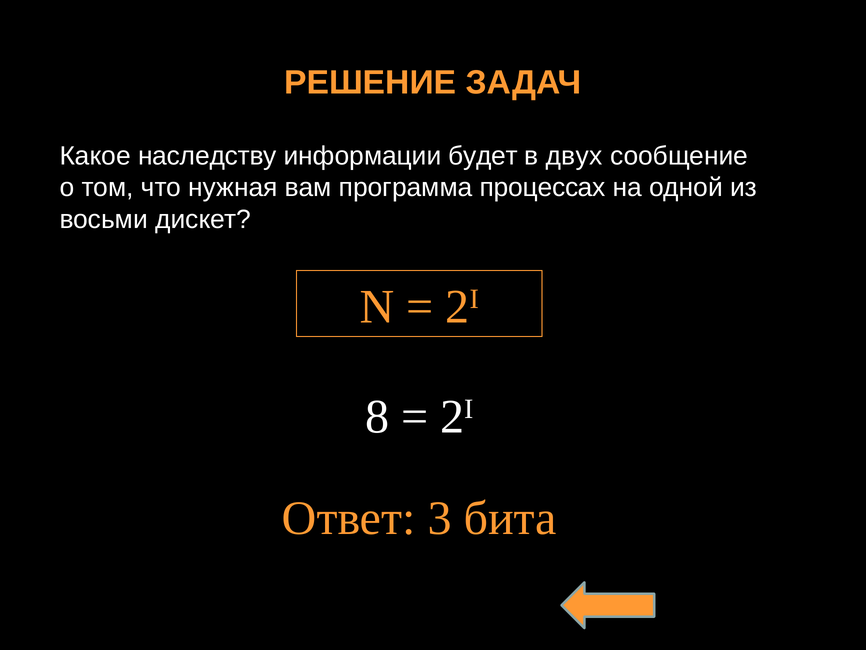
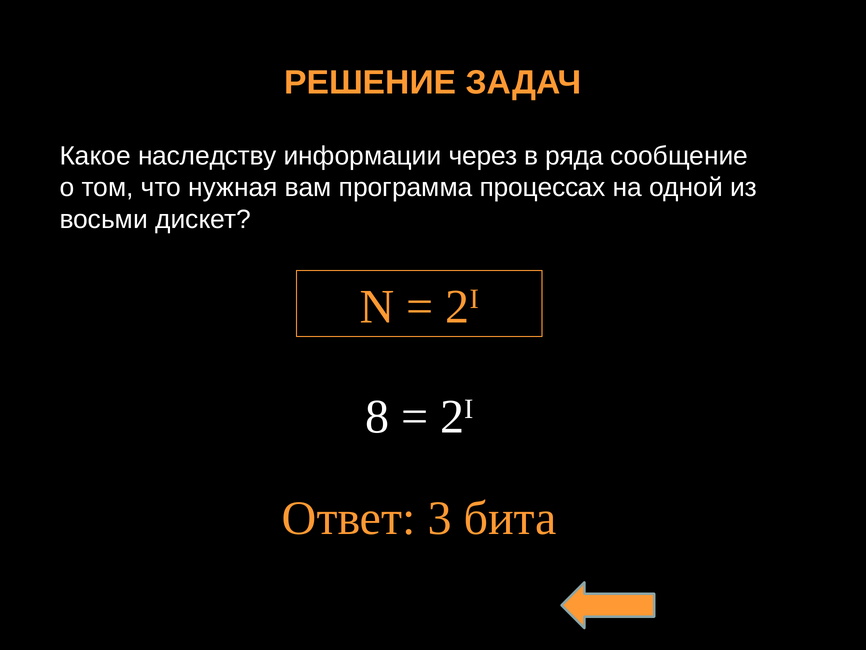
будет: будет -> через
двух: двух -> ряда
